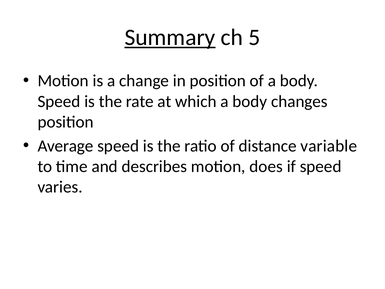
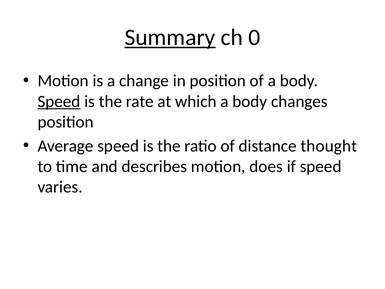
5: 5 -> 0
Speed at (59, 101) underline: none -> present
variable: variable -> thought
